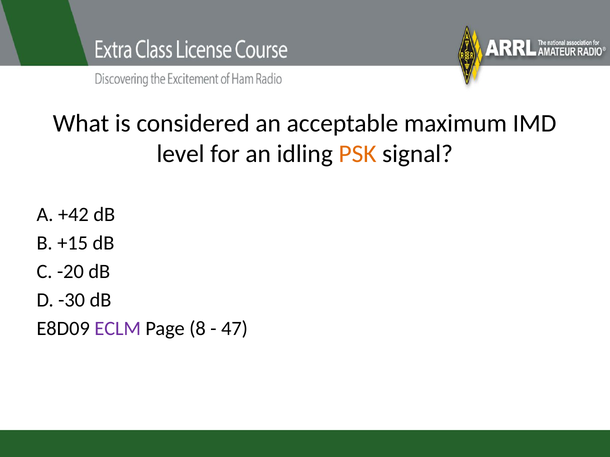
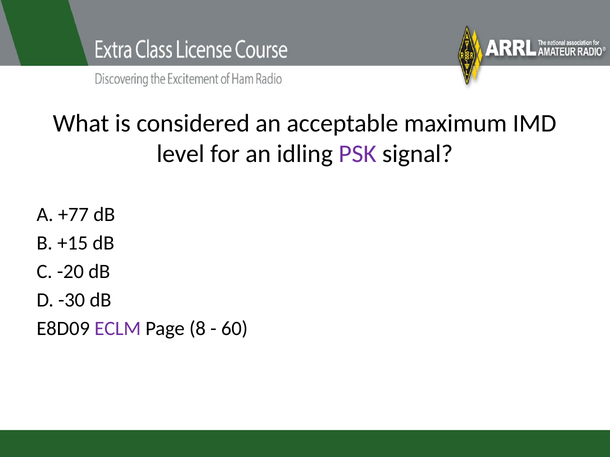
PSK colour: orange -> purple
+42: +42 -> +77
47: 47 -> 60
